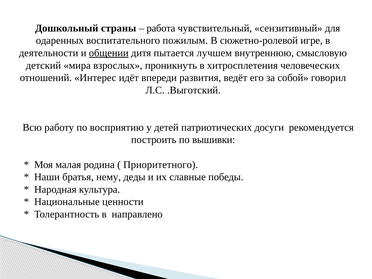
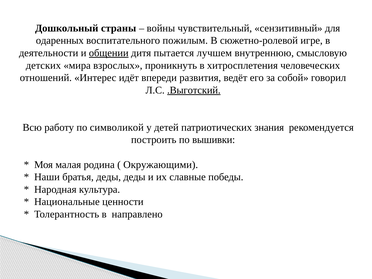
работа: работа -> войны
детский: детский -> детских
.Выготский underline: none -> present
восприятию: восприятию -> символикой
досуги: досуги -> знания
Приоритетного: Приоритетного -> Окружающими
братья нему: нему -> деды
